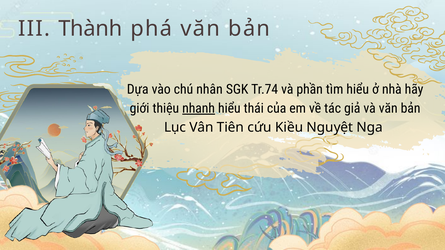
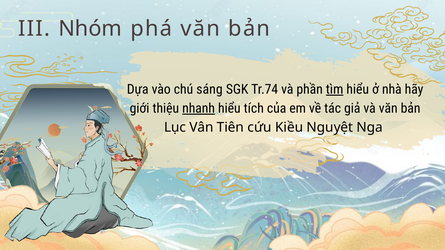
Thành: Thành -> Nhóm
nhân: nhân -> sáng
tìm underline: none -> present
thái: thái -> tích
